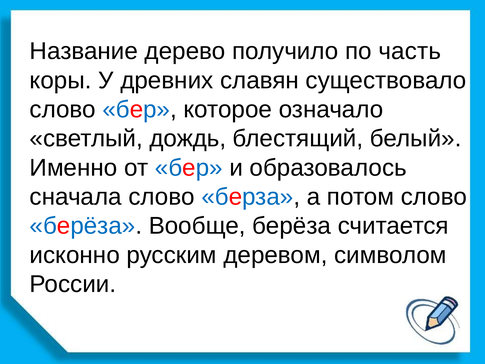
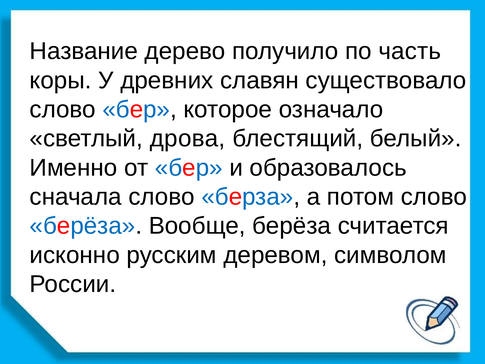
дождь: дождь -> дрова
